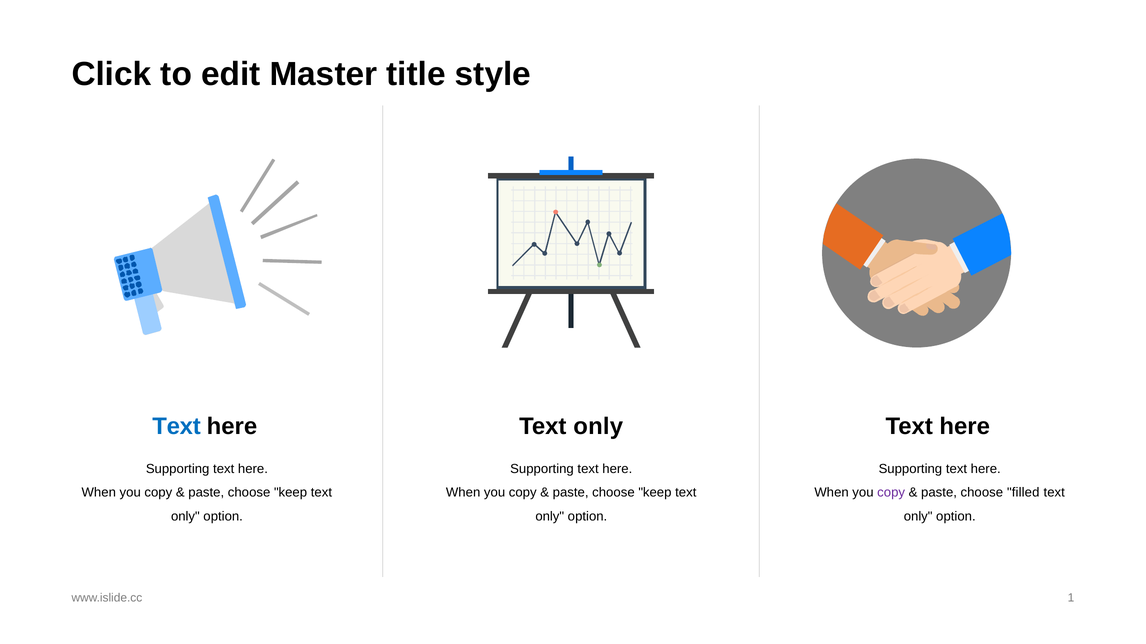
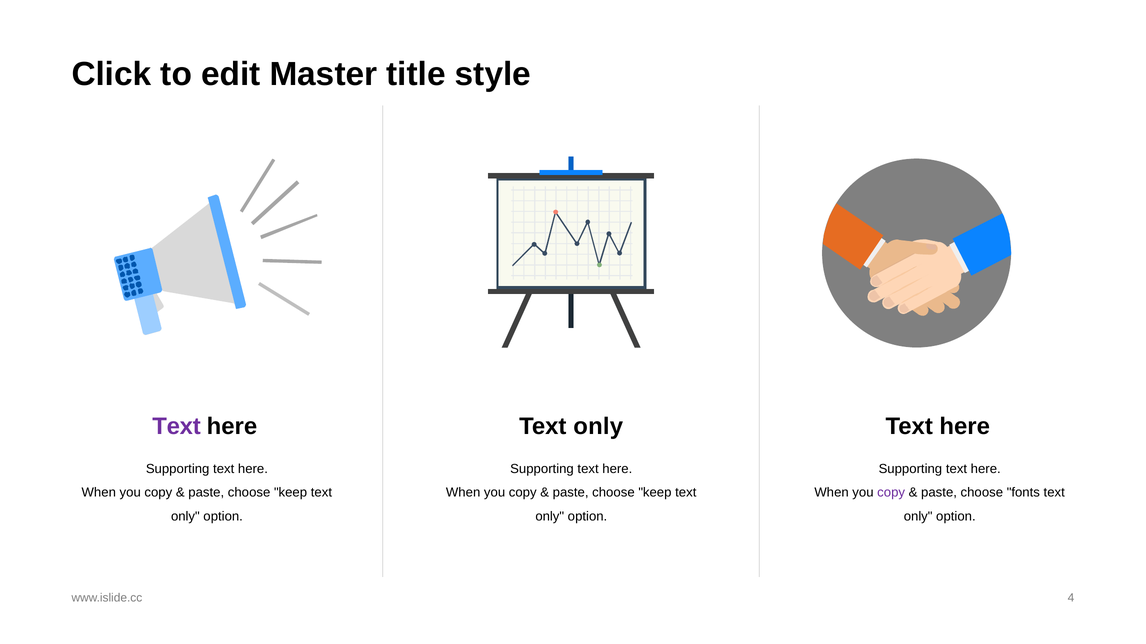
Text at (177, 427) colour: blue -> purple
filled: filled -> fonts
1: 1 -> 4
